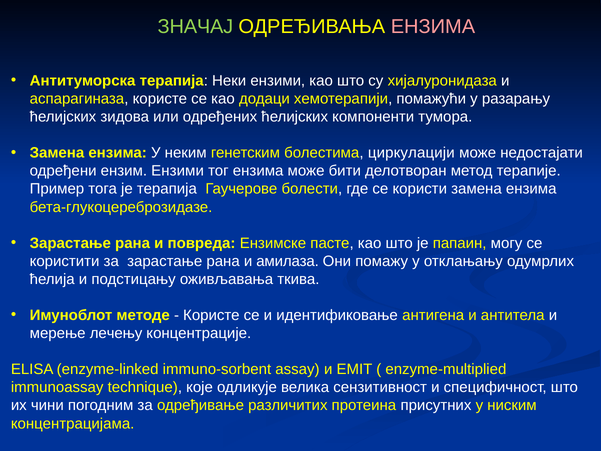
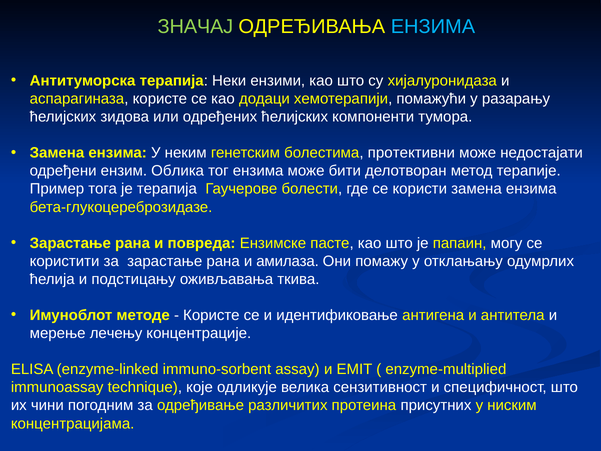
ЕНЗИМА at (433, 26) colour: pink -> light blue
циркулацији: циркулацији -> протективни
ензим Ензими: Ензими -> Облика
